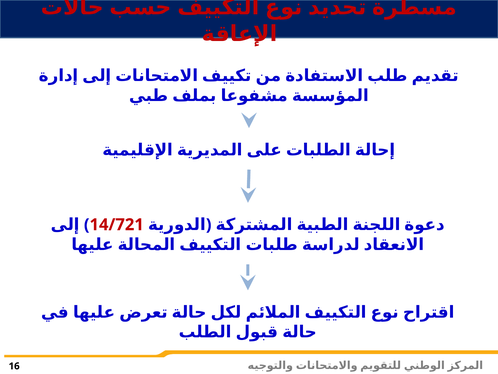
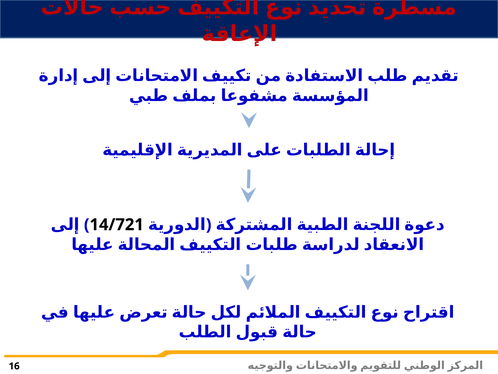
14/721 colour: red -> black
